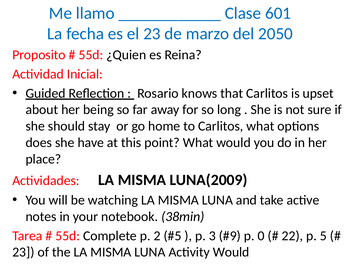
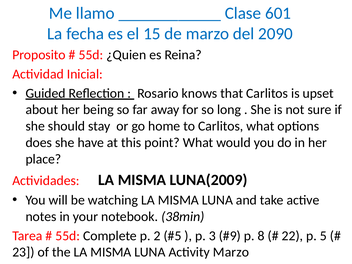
el 23: 23 -> 15
2050: 2050 -> 2090
0: 0 -> 8
Activity Would: Would -> Marzo
